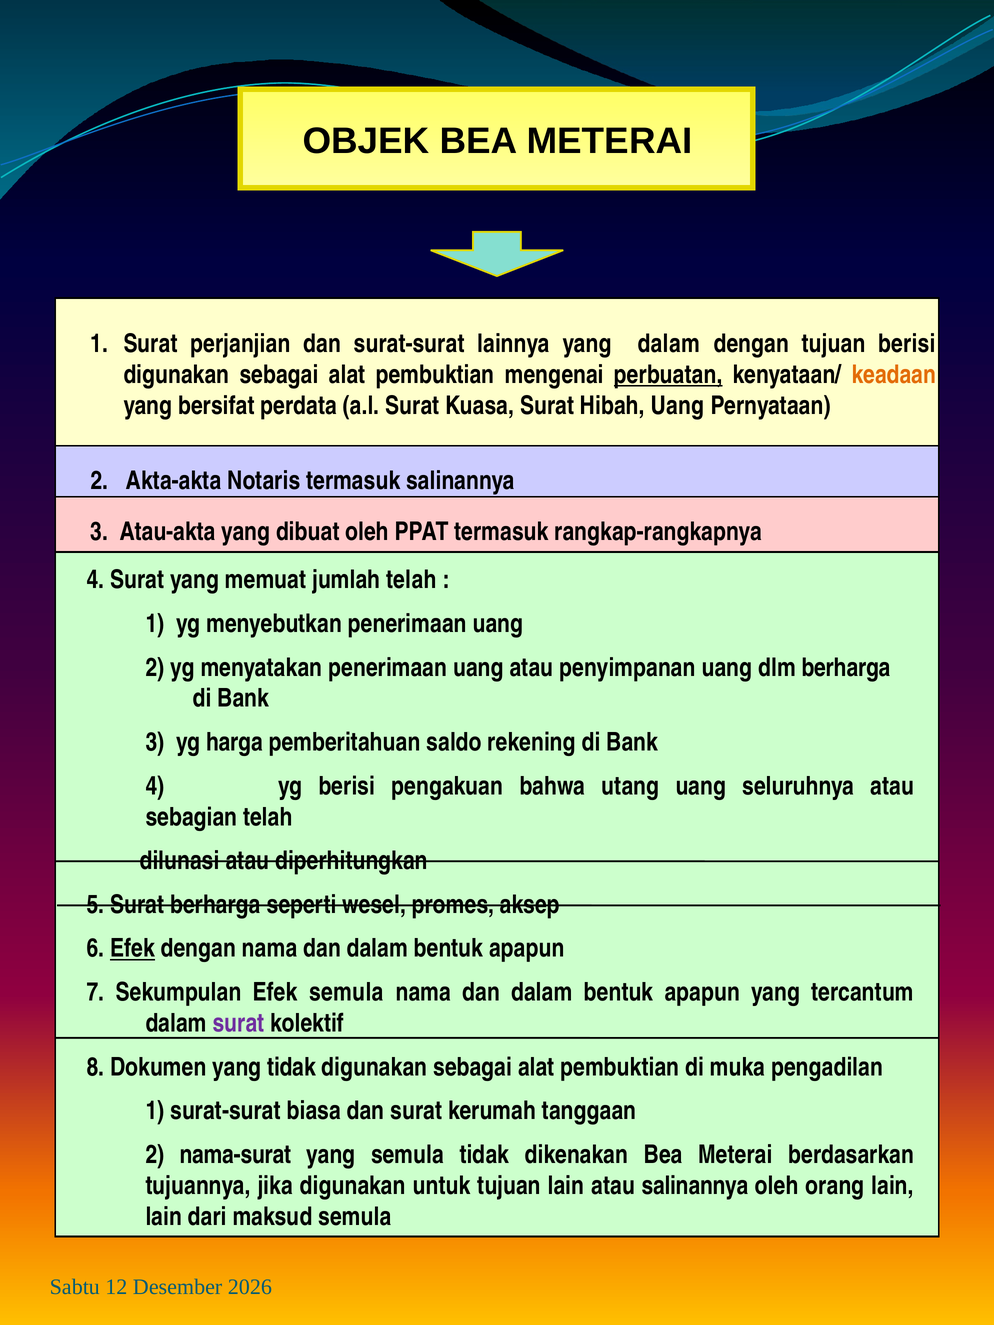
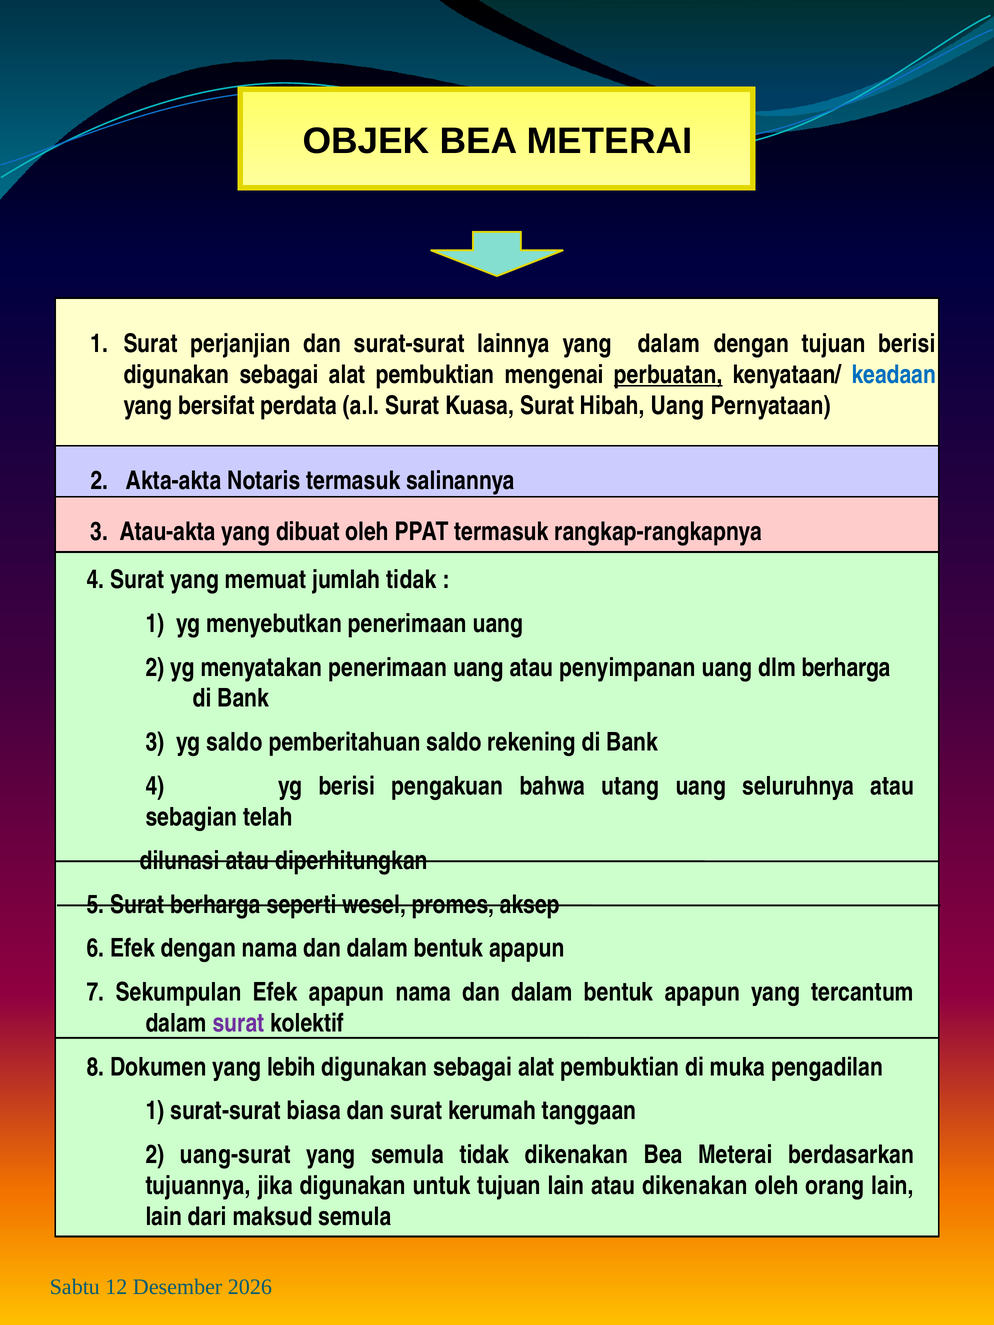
keadaan colour: orange -> blue
jumlah telah: telah -> tidak
yg harga: harga -> saldo
Efek at (132, 949) underline: present -> none
Efek semula: semula -> apapun
yang tidak: tidak -> lebih
nama-surat: nama-surat -> uang-surat
atau salinannya: salinannya -> dikenakan
